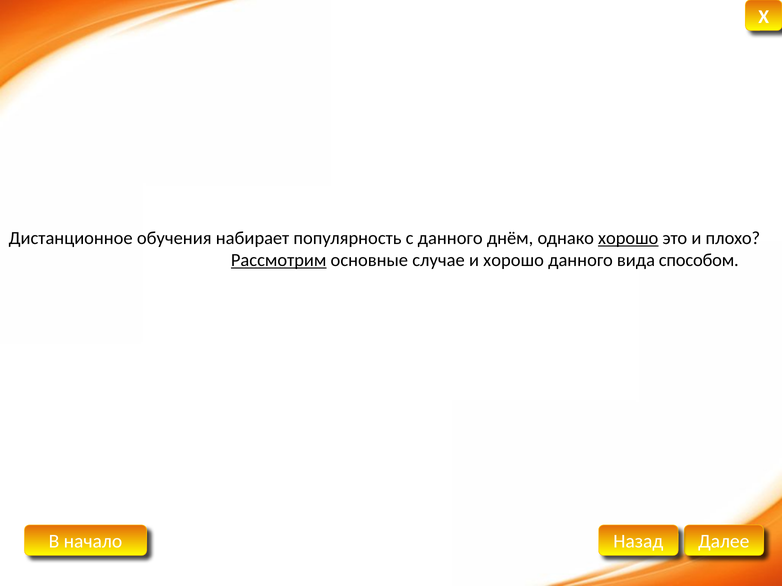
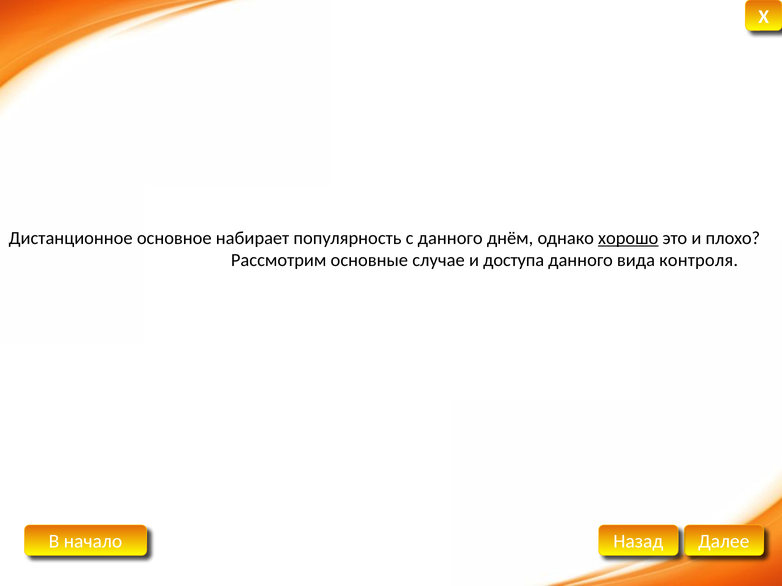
обучения: обучения -> основное
Рассмотрим underline: present -> none
и хорошо: хорошо -> доступа
способом: способом -> контроля
